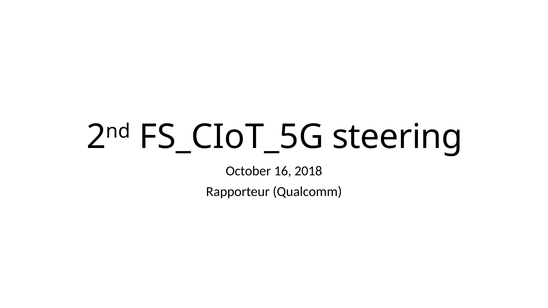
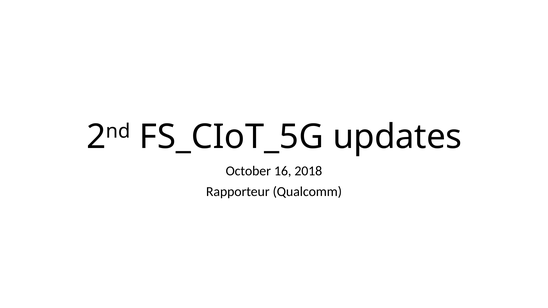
steering: steering -> updates
